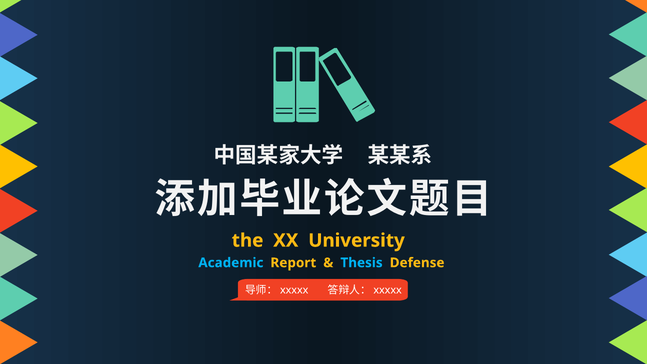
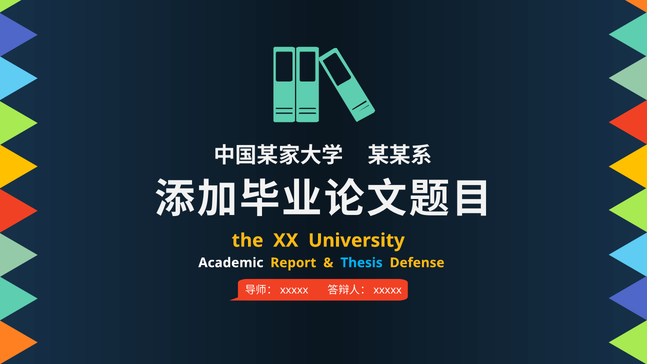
Academic colour: light blue -> white
